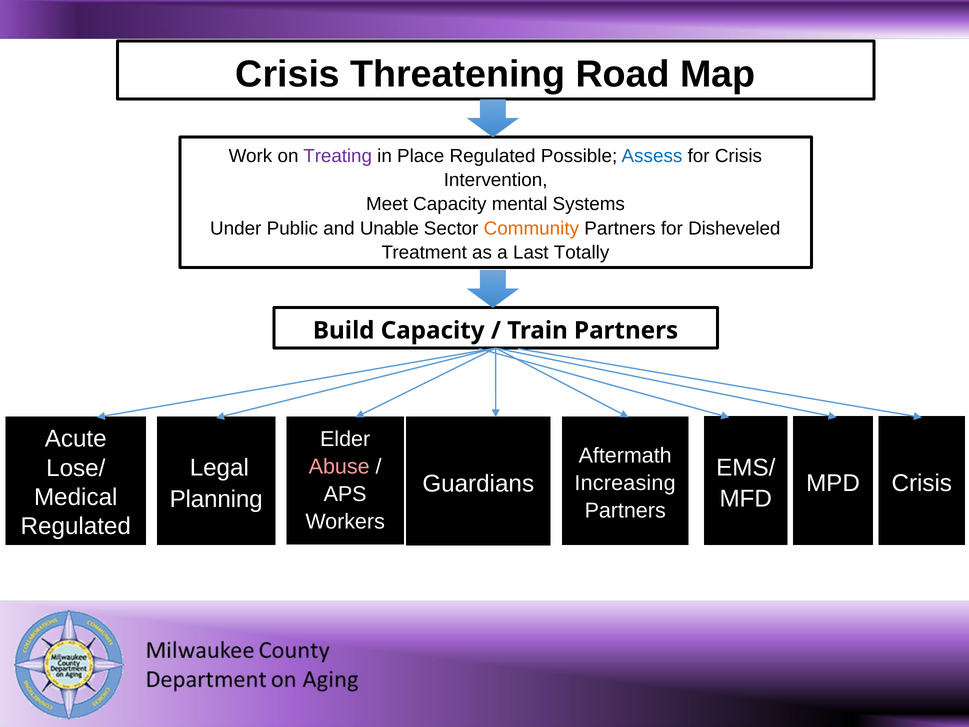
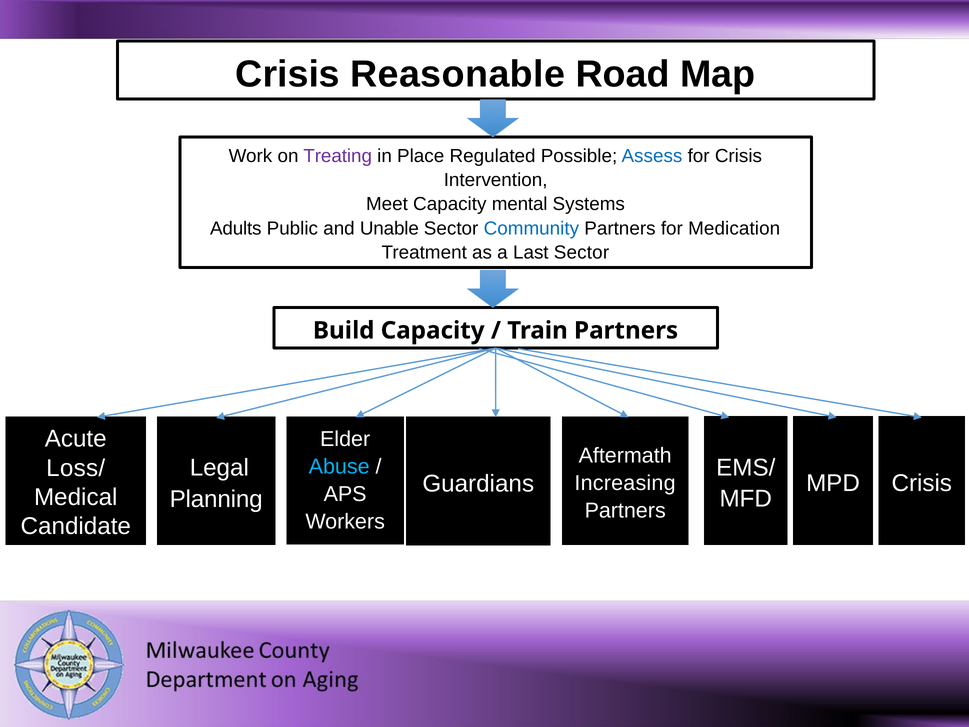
Threatening: Threatening -> Reasonable
Under: Under -> Adults
Community colour: orange -> blue
Disheveled: Disheveled -> Medication
Last Totally: Totally -> Sector
Abuse colour: pink -> light blue
Lose/: Lose/ -> Loss/
Regulated at (76, 526): Regulated -> Candidate
